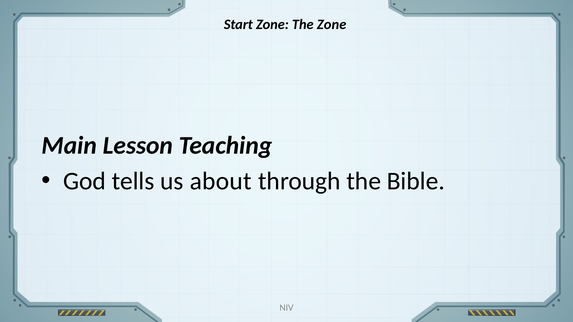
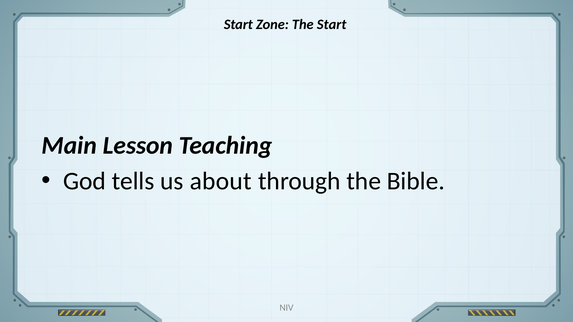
The Zone: Zone -> Start
